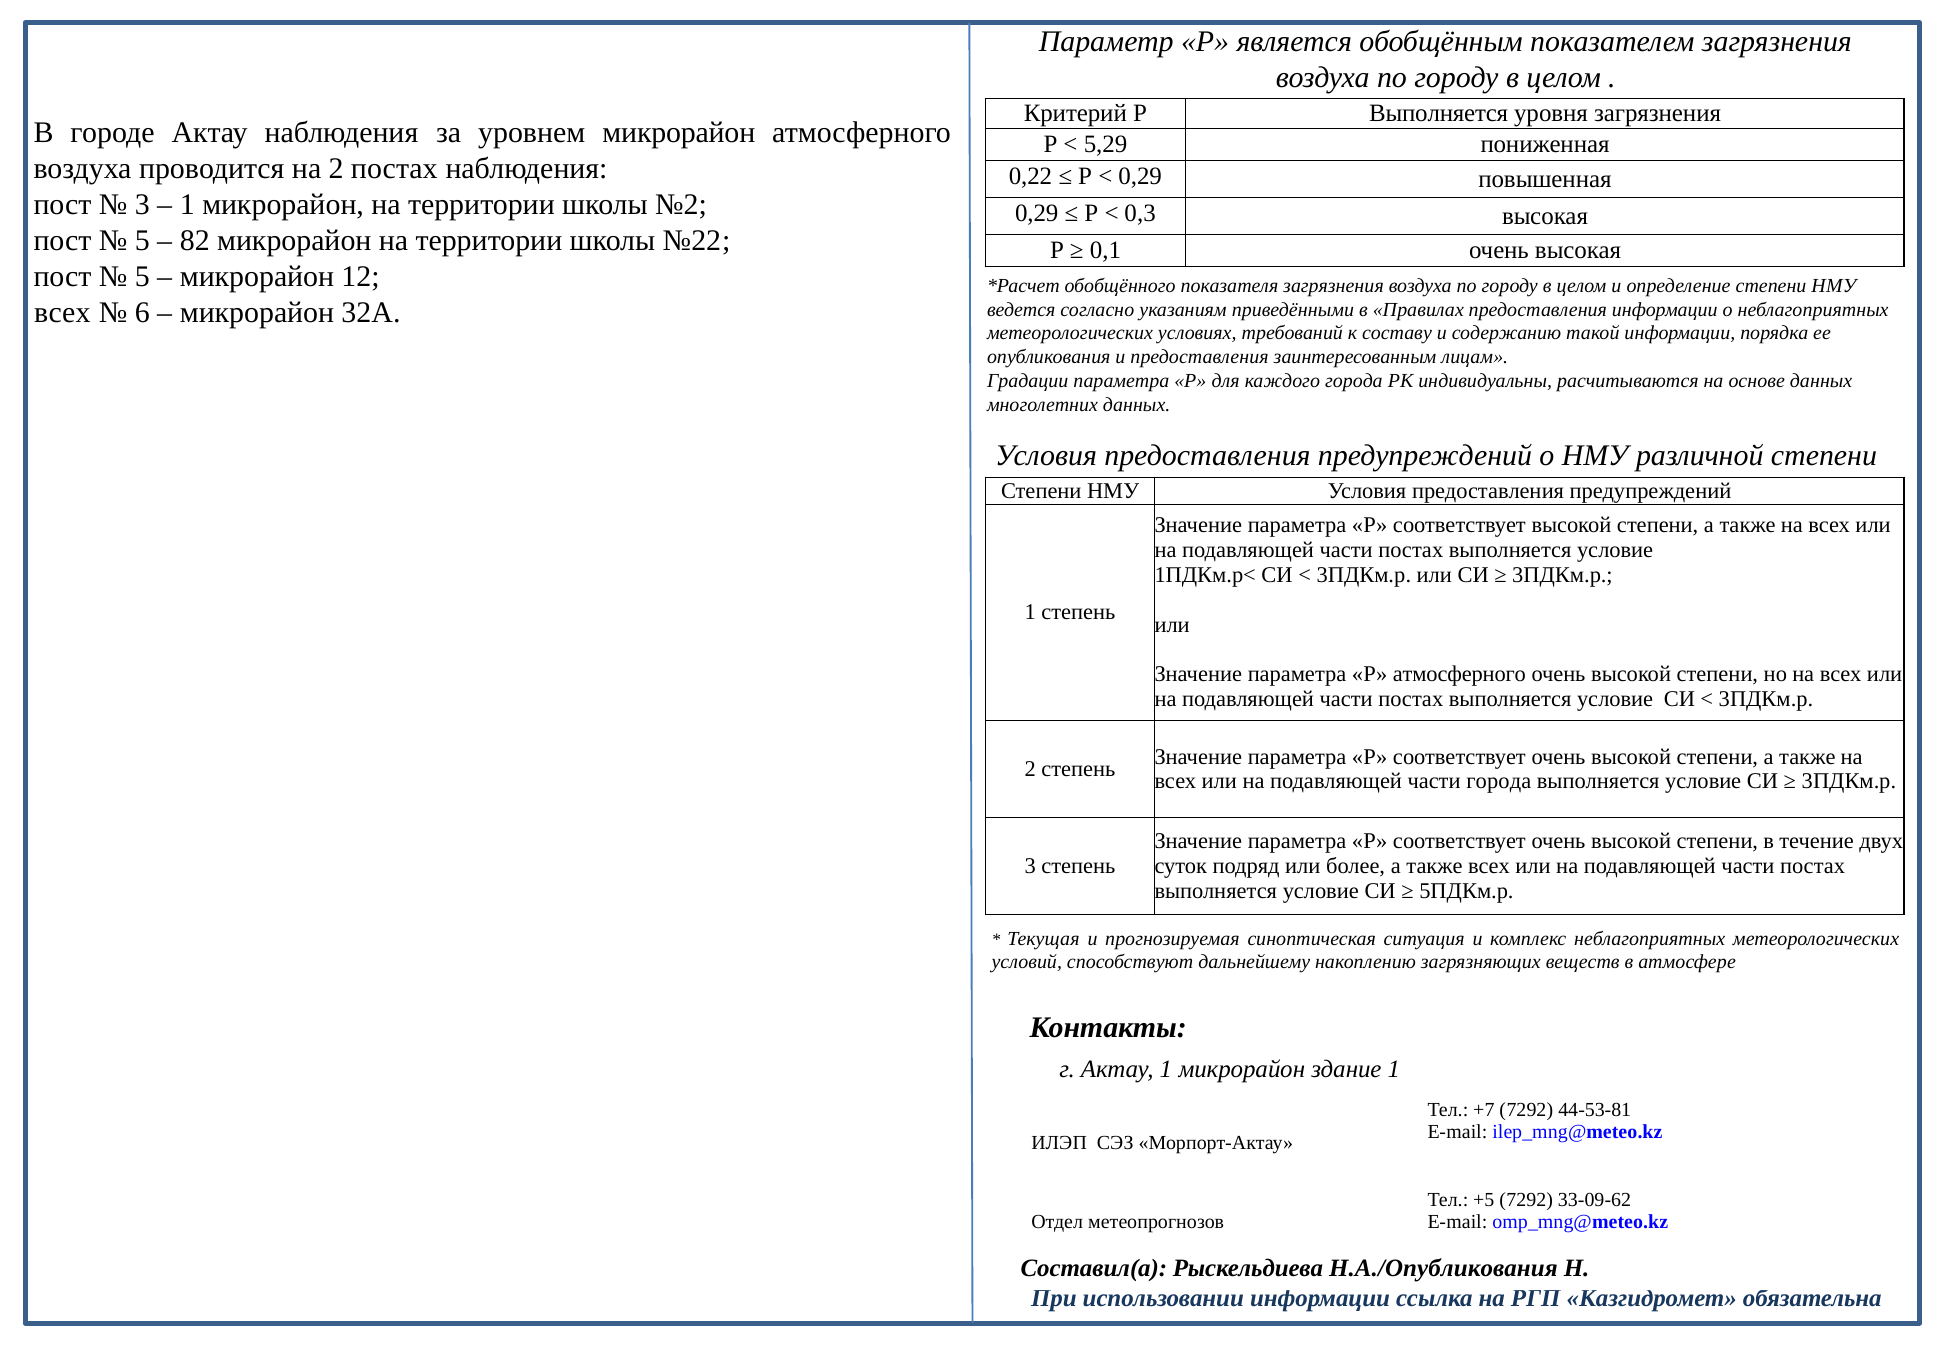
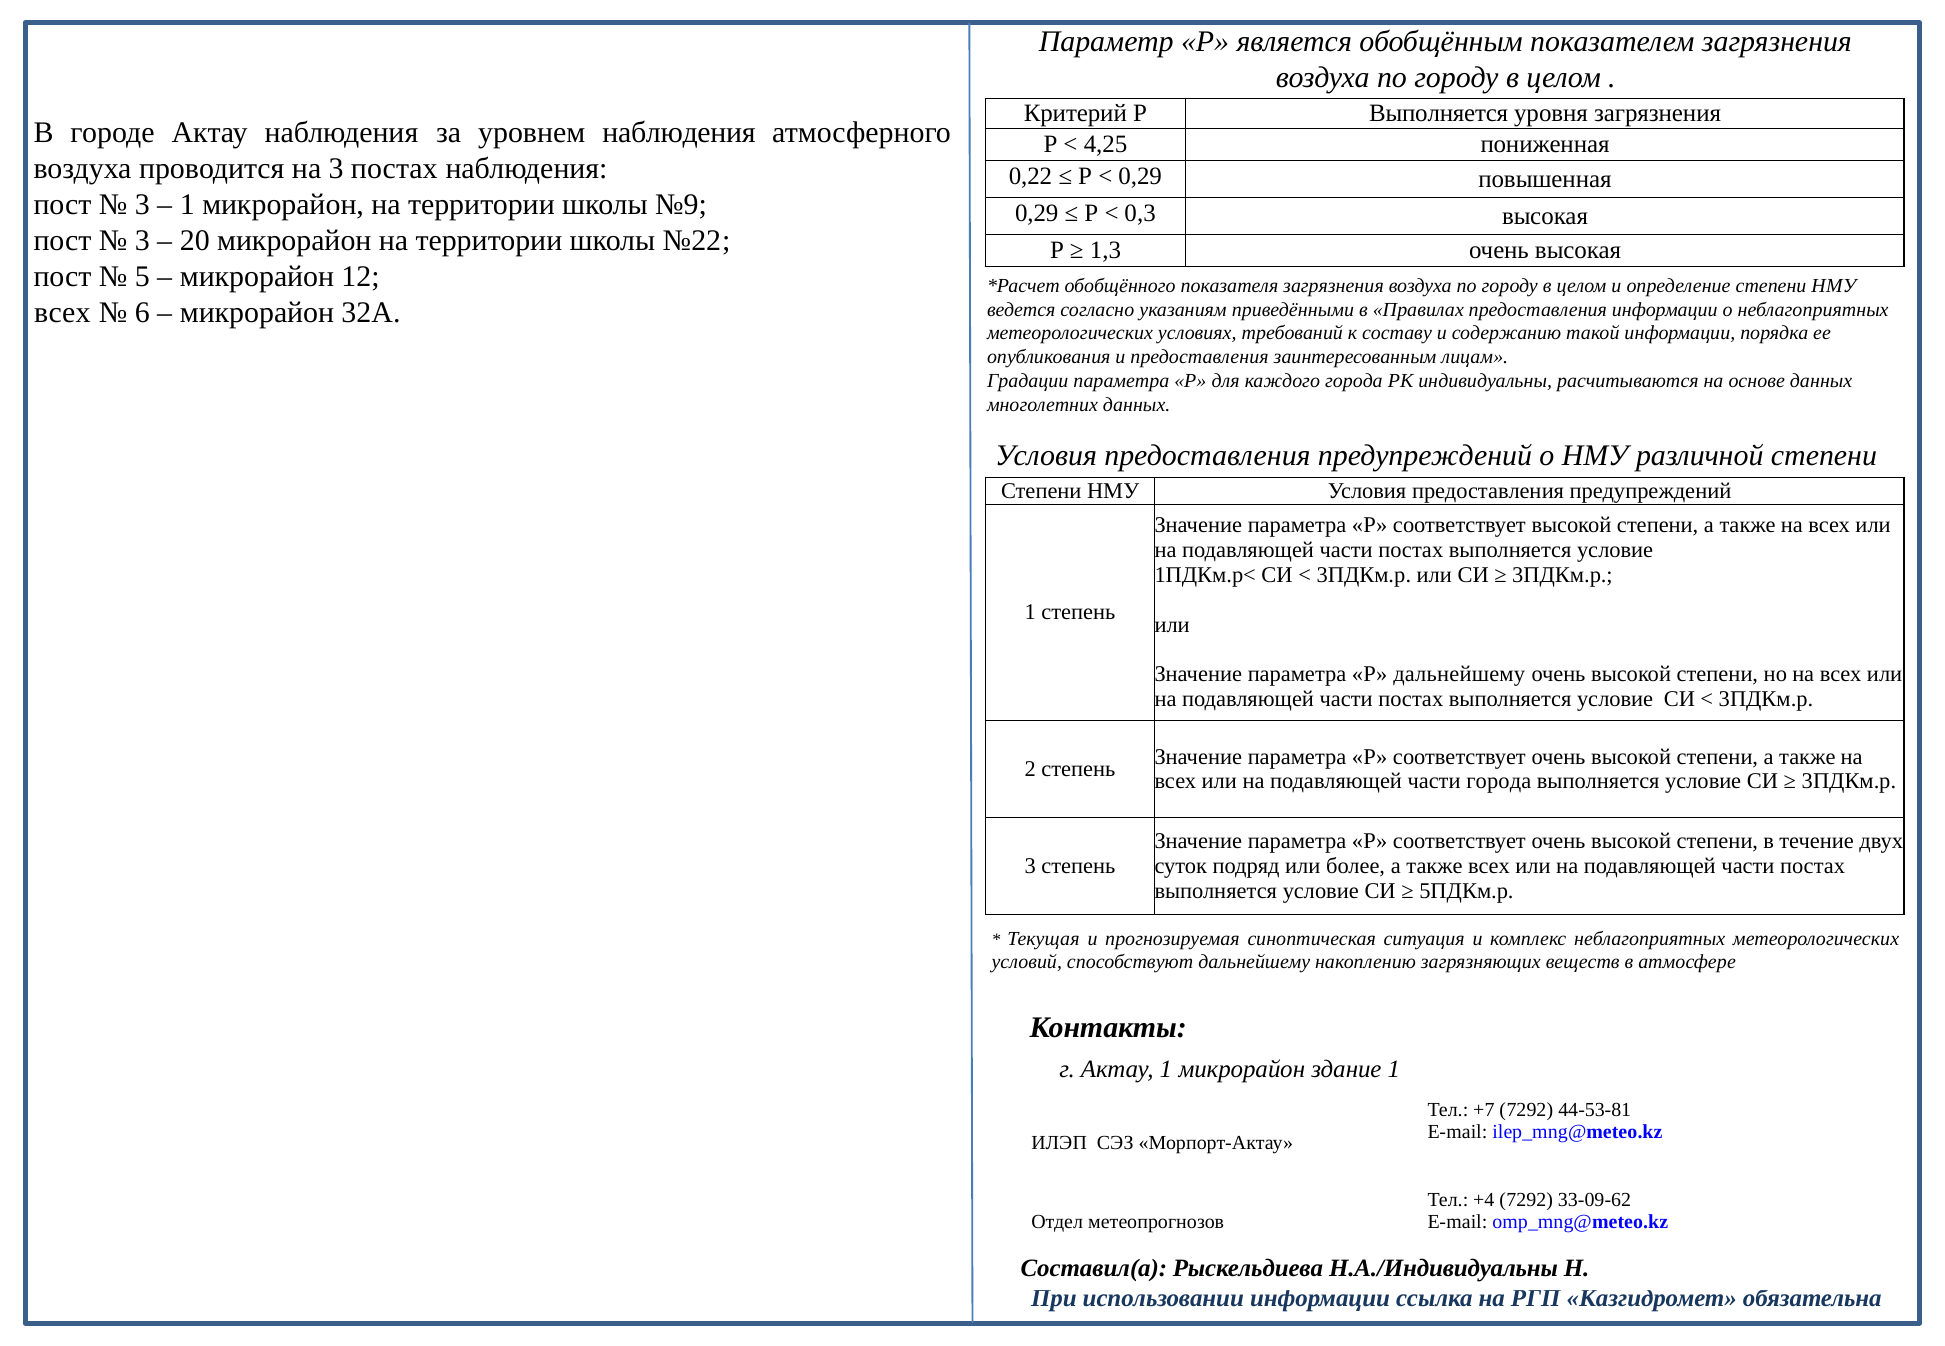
уровнем микрорайон: микрорайон -> наблюдения
5,29: 5,29 -> 4,25
на 2: 2 -> 3
№2: №2 -> №9
5 at (142, 240): 5 -> 3
82: 82 -> 20
0,1: 0,1 -> 1,3
Р атмосферного: атмосферного -> дальнейшему
+5: +5 -> +4
Н.А./Опубликования: Н.А./Опубликования -> Н.А./Индивидуальны
